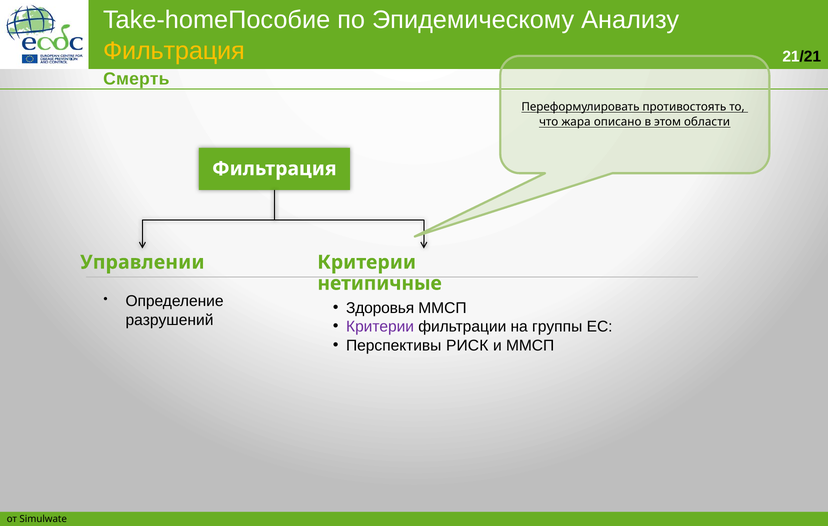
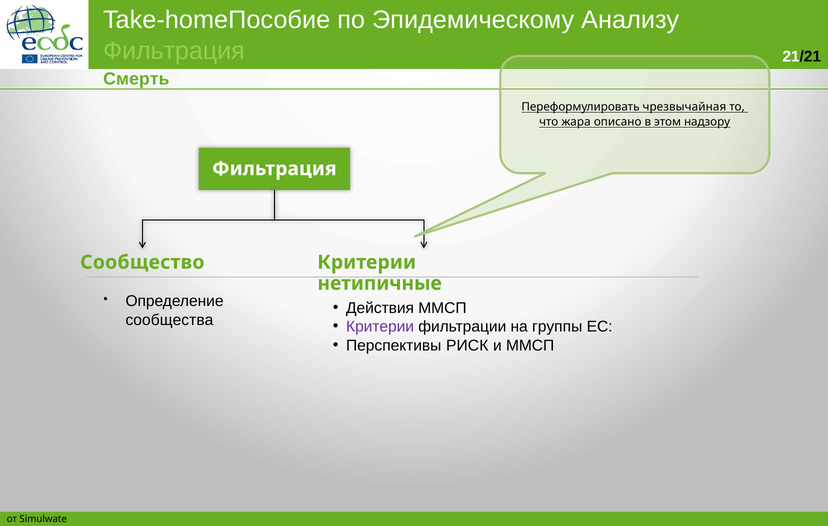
Фильтрация at (174, 51) colour: yellow -> light green
противостоять: противостоять -> чрезвычайная
области: области -> надзору
Управлении: Управлении -> Сообщество
Здоровья: Здоровья -> Действия
разрушений: разрушений -> сообщества
